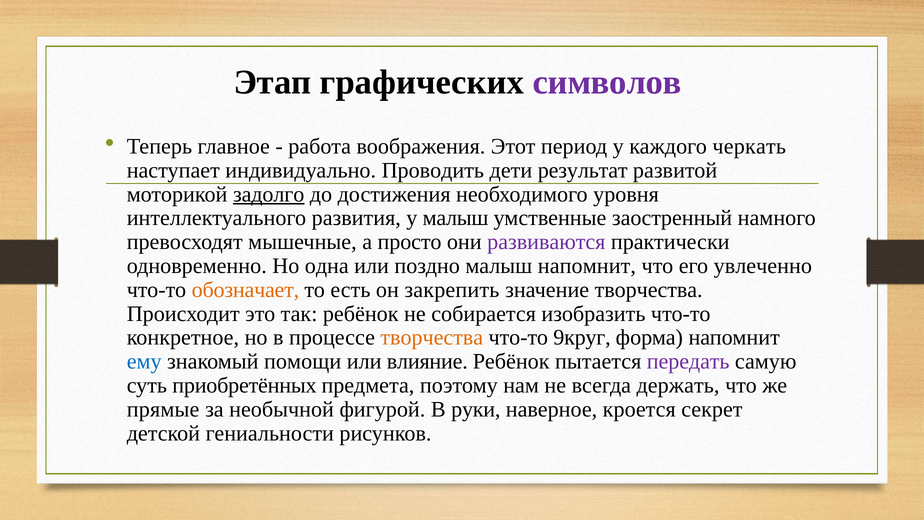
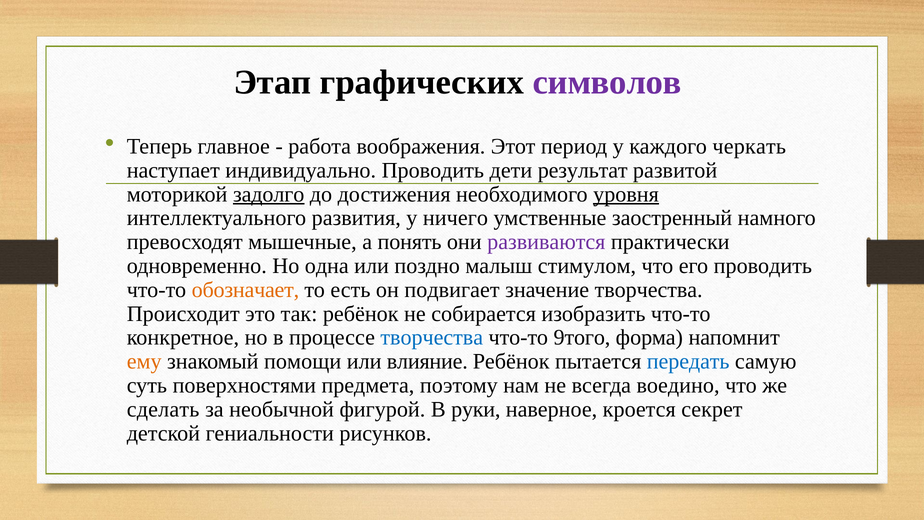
уровня underline: none -> present
у малыш: малыш -> ничего
просто: просто -> понять
малыш напомнит: напомнит -> стимулом
его увлеченно: увлеченно -> проводить
закрепить: закрепить -> подвигает
творчества at (432, 338) colour: orange -> blue
9круг: 9круг -> 9того
ему colour: blue -> orange
передать colour: purple -> blue
приобретённых: приобретённых -> поверхностями
держать: держать -> воедино
прямые: прямые -> сделать
